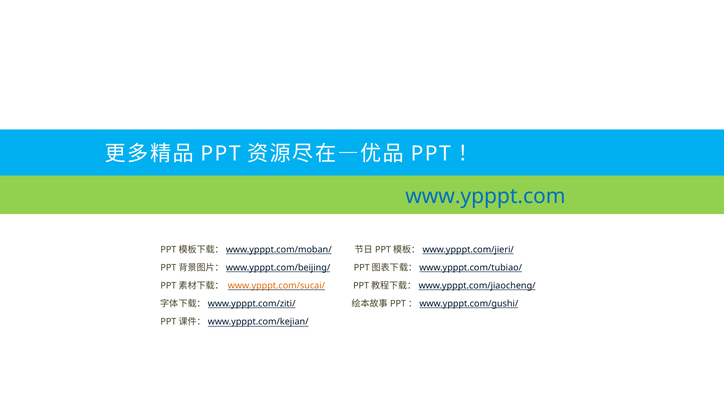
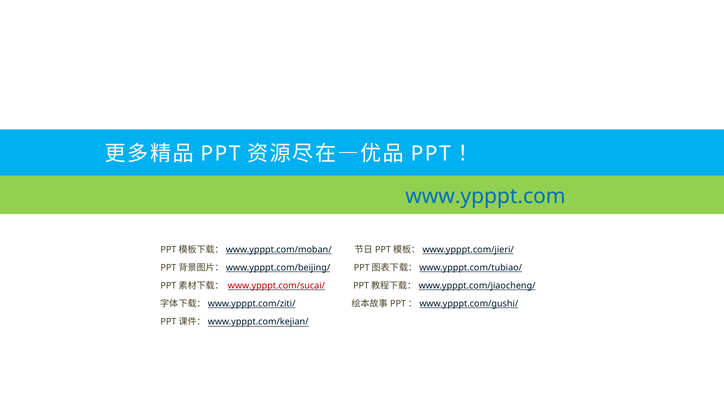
www.ypppt.com/sucai/ colour: orange -> red
